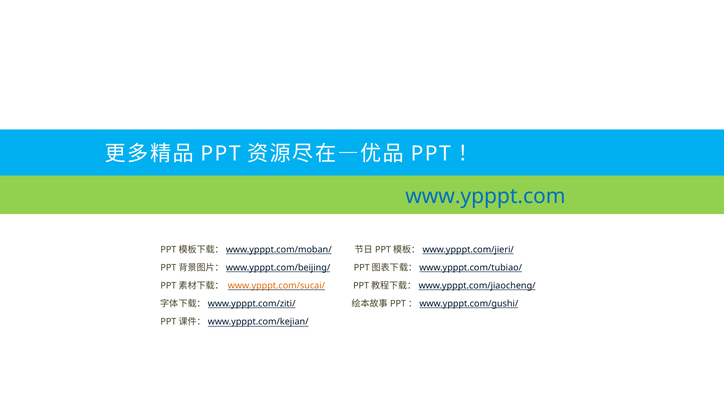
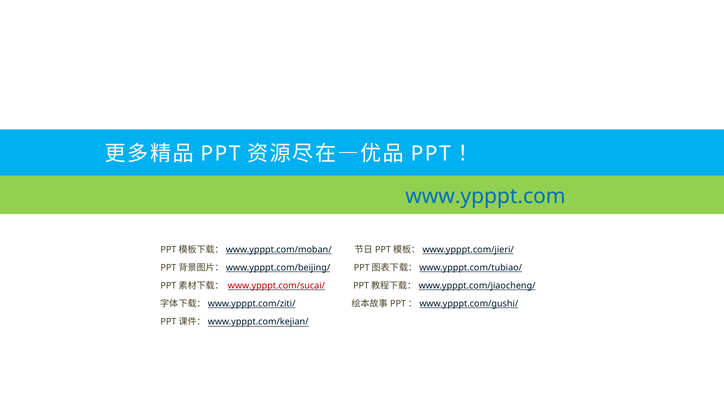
www.ypppt.com/sucai/ colour: orange -> red
